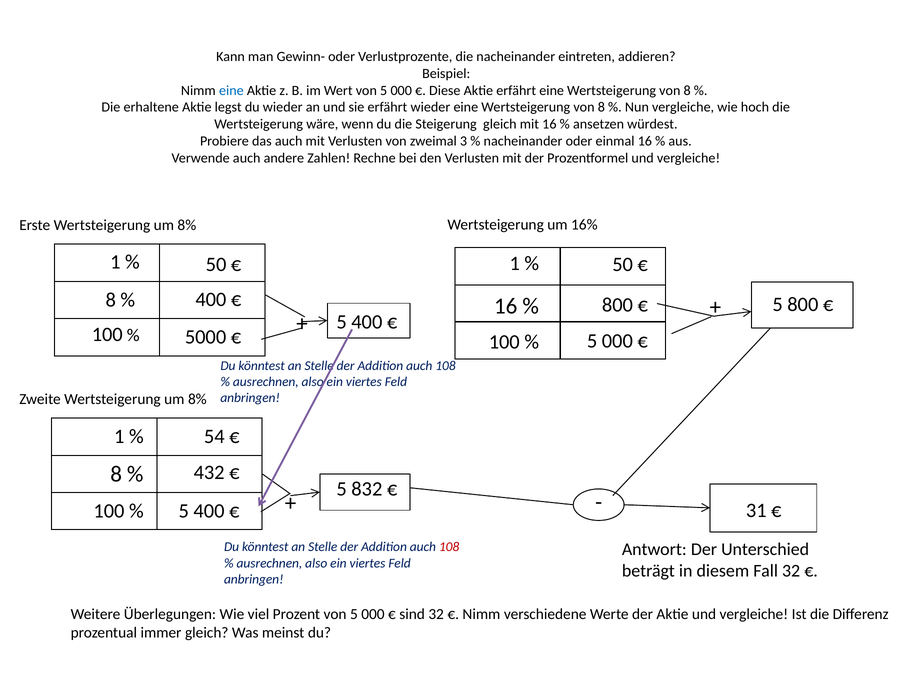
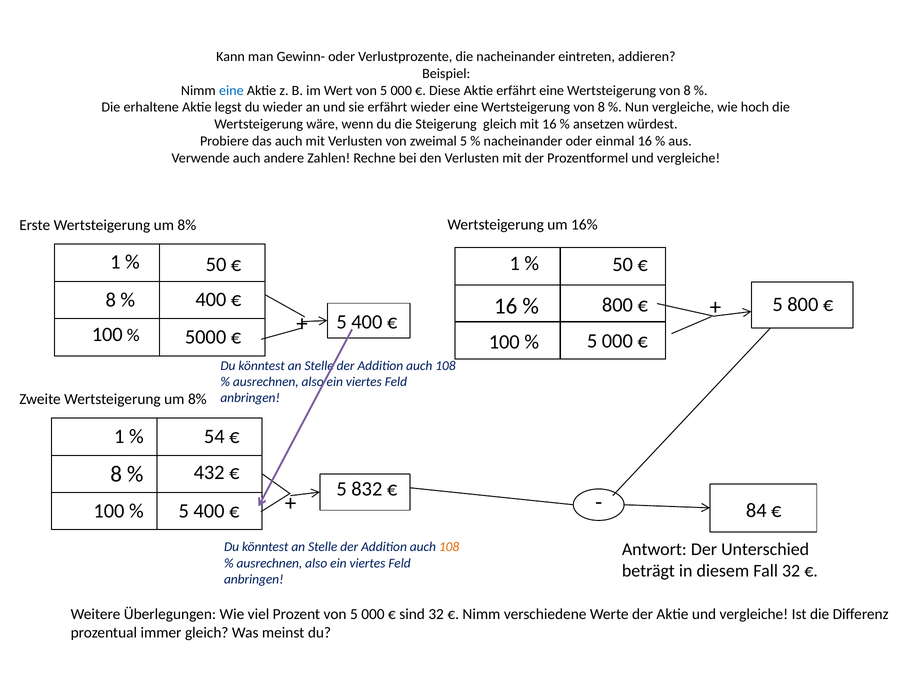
zweimal 3: 3 -> 5
31: 31 -> 84
108 at (449, 547) colour: red -> orange
